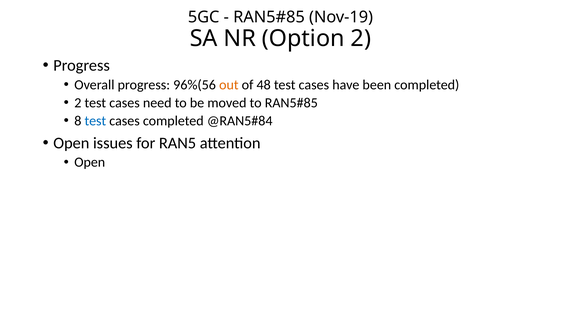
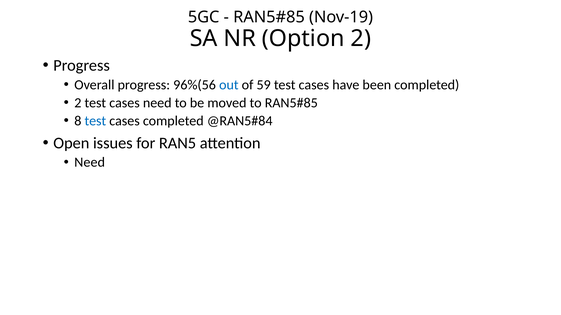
out colour: orange -> blue
48: 48 -> 59
Open at (90, 163): Open -> Need
